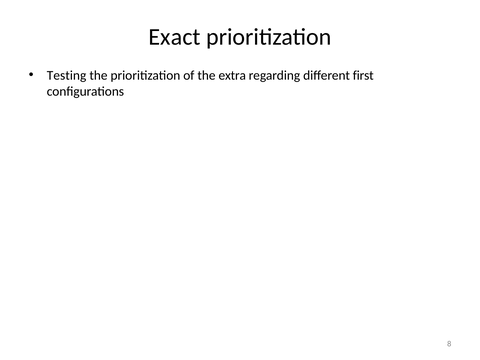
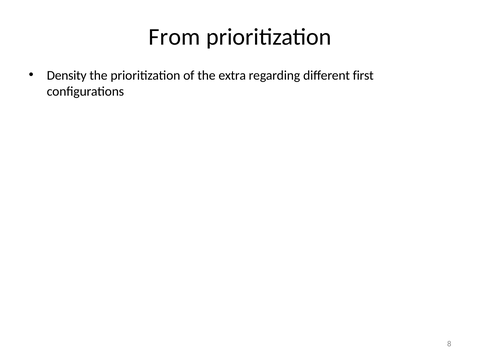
Exact: Exact -> From
Testing: Testing -> Density
